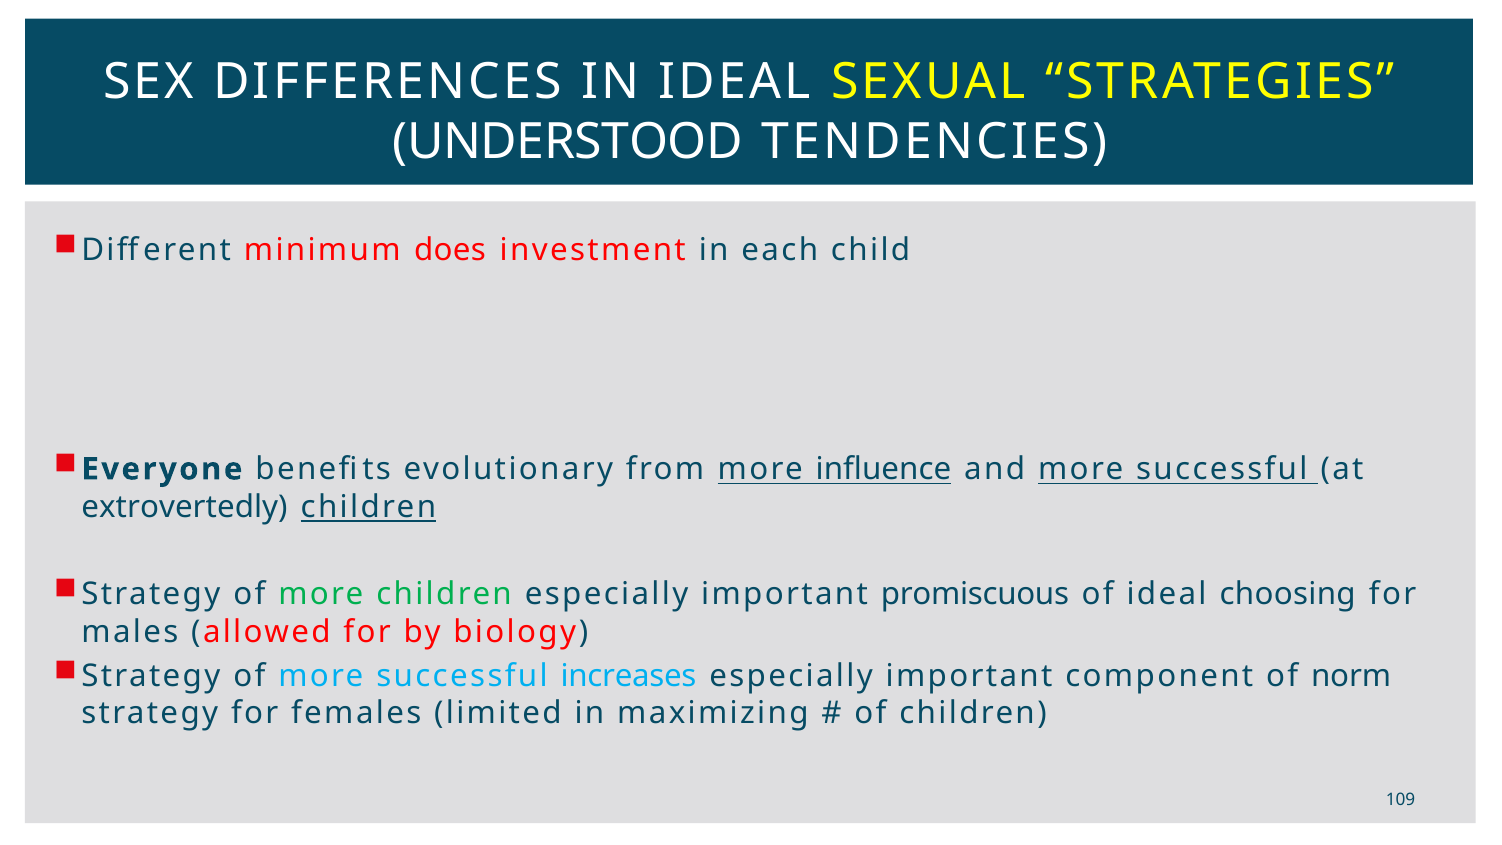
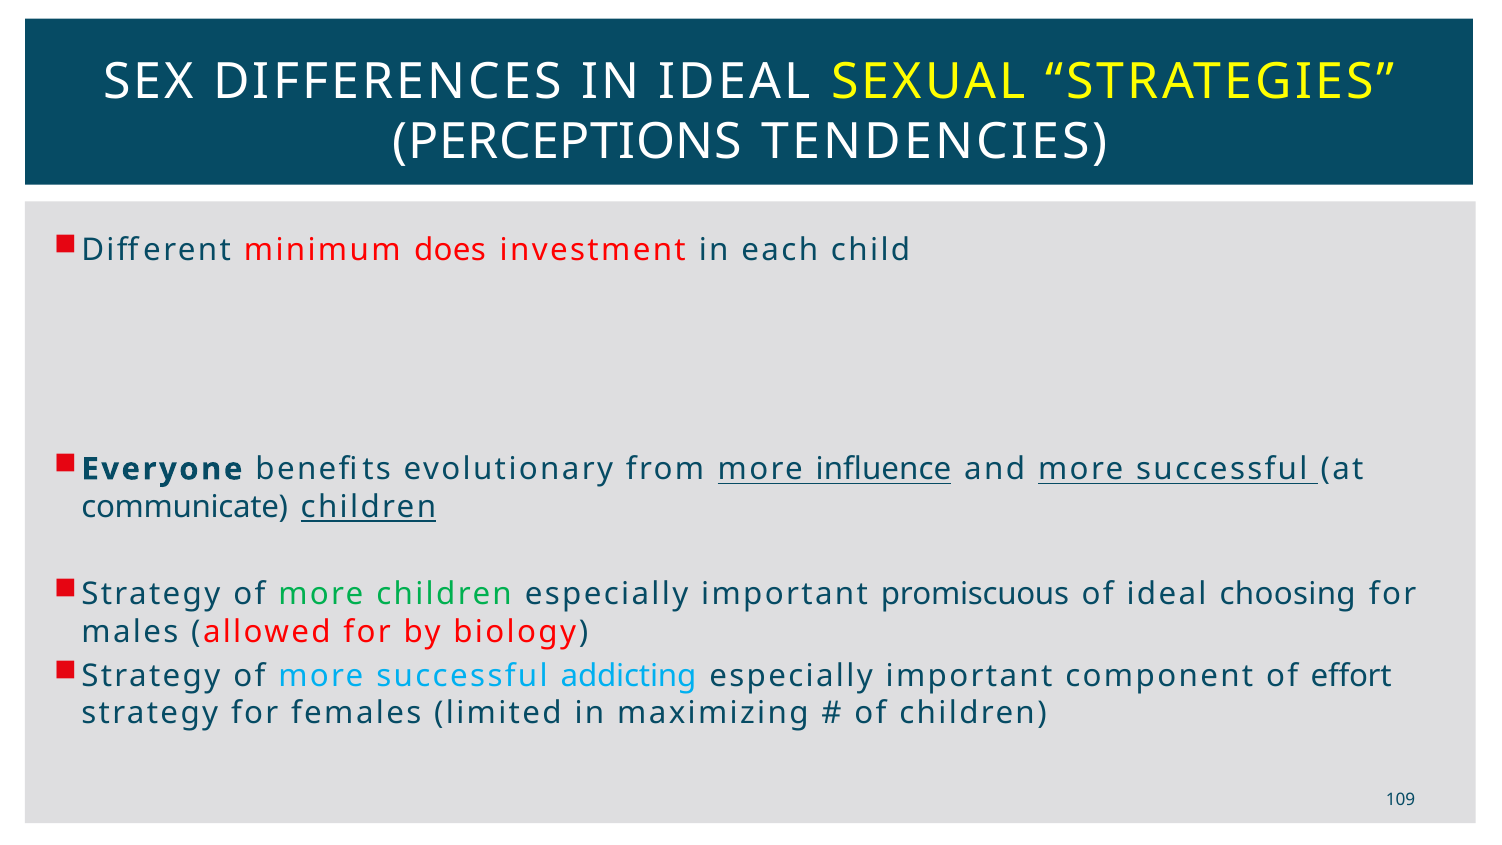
UNDERSTOOD: UNDERSTOOD -> PERCEPTIONS
extrovertedly: extrovertedly -> communicate
increases: increases -> addicting
norm: norm -> effort
